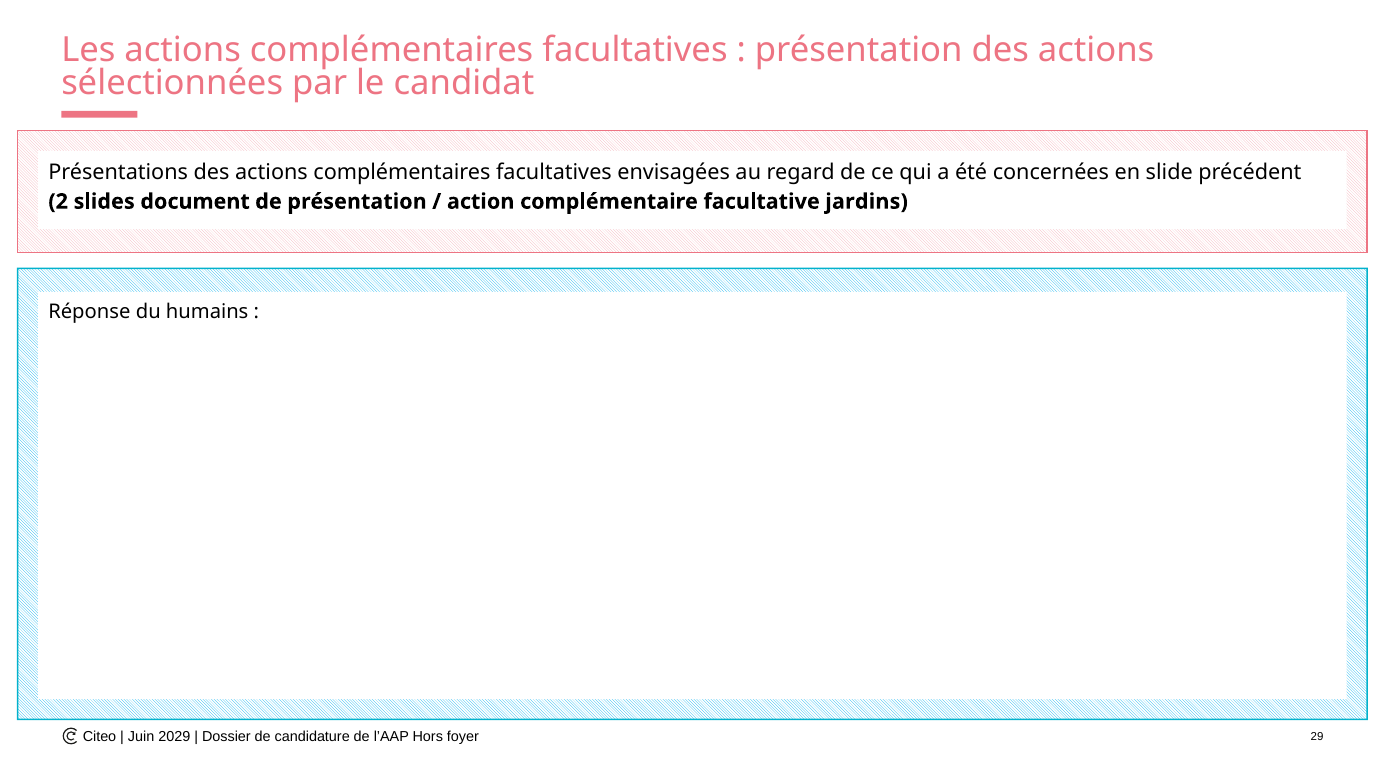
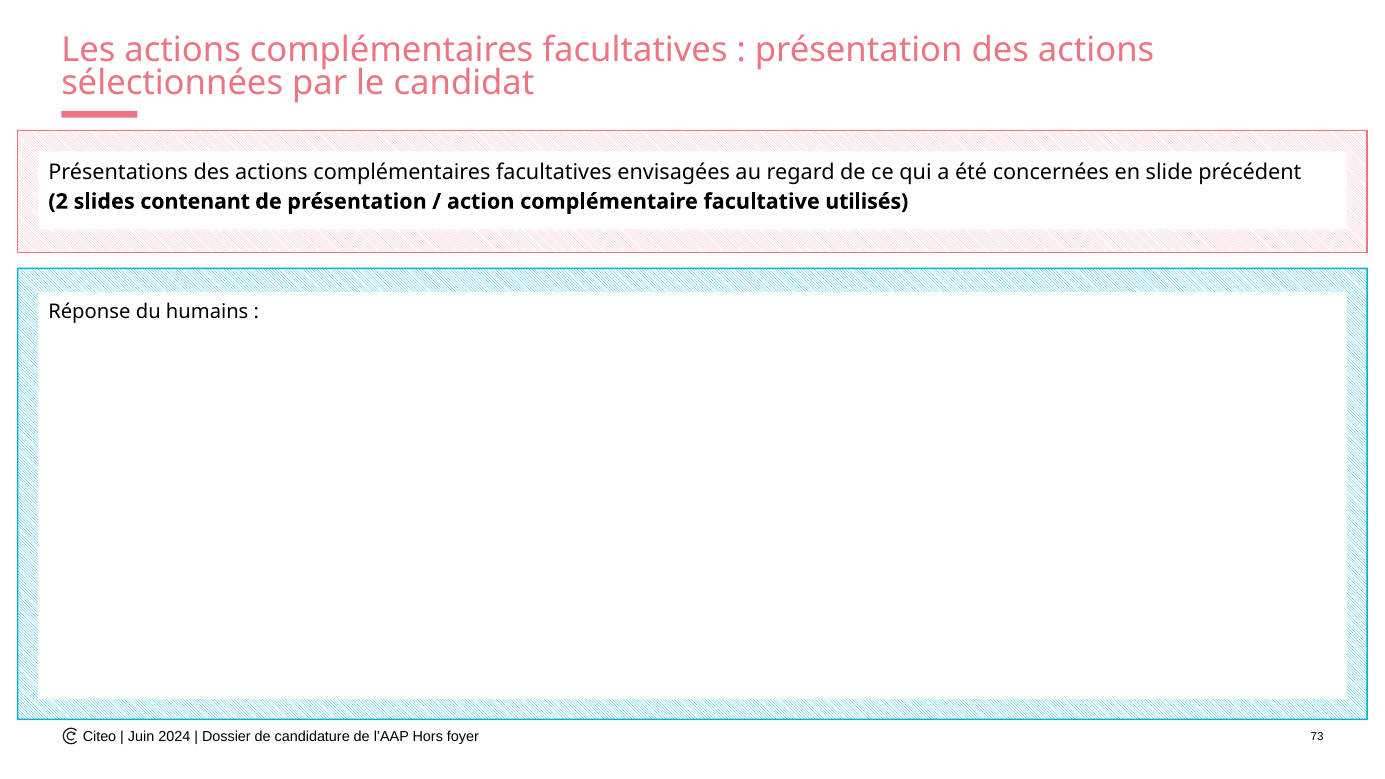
document: document -> contenant
jardins: jardins -> utilisés
2029: 2029 -> 2024
29: 29 -> 73
